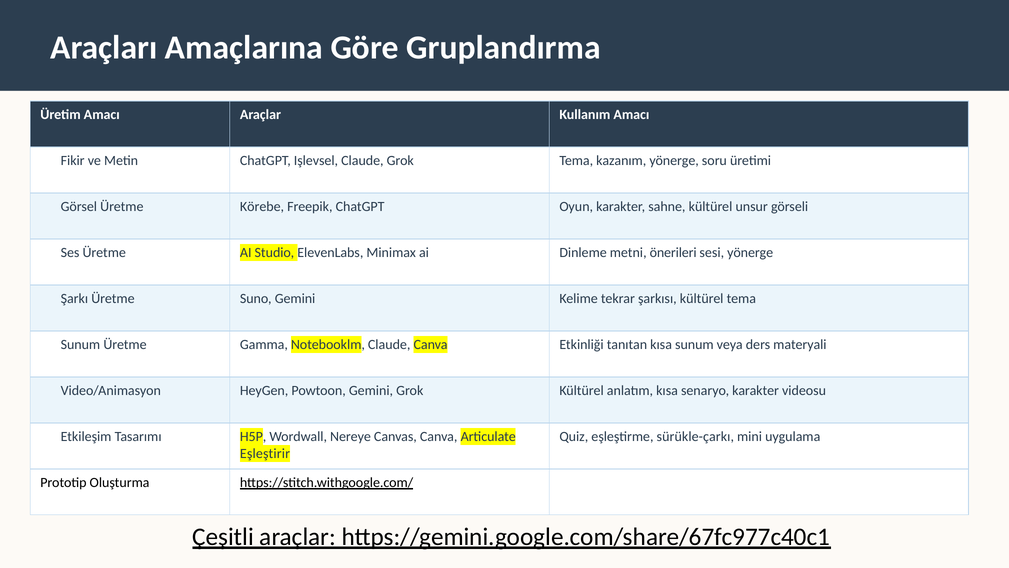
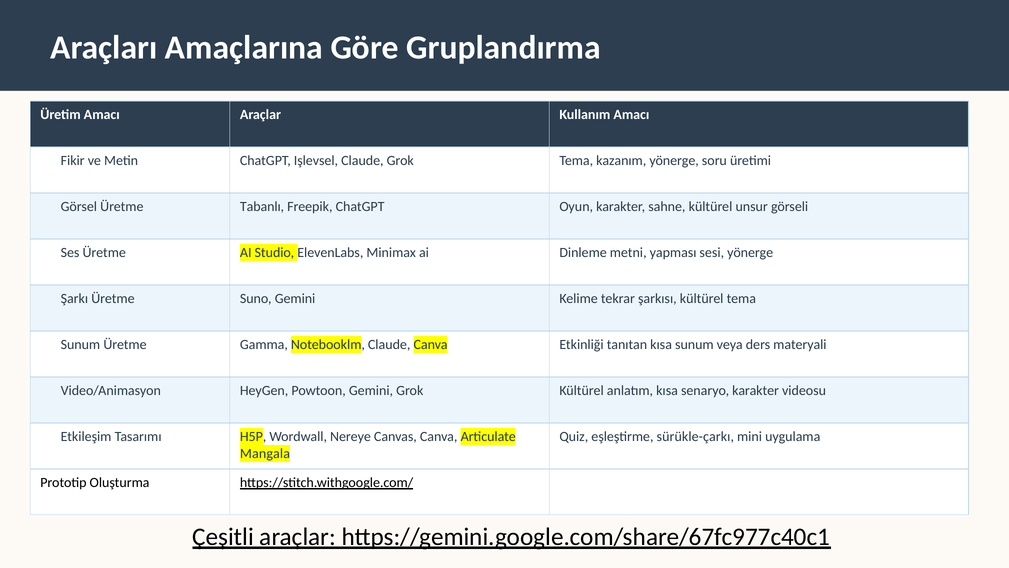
Körebe: Körebe -> Tabanlı
önerileri: önerileri -> yapması
Eşleştirir: Eşleştirir -> Mangala
